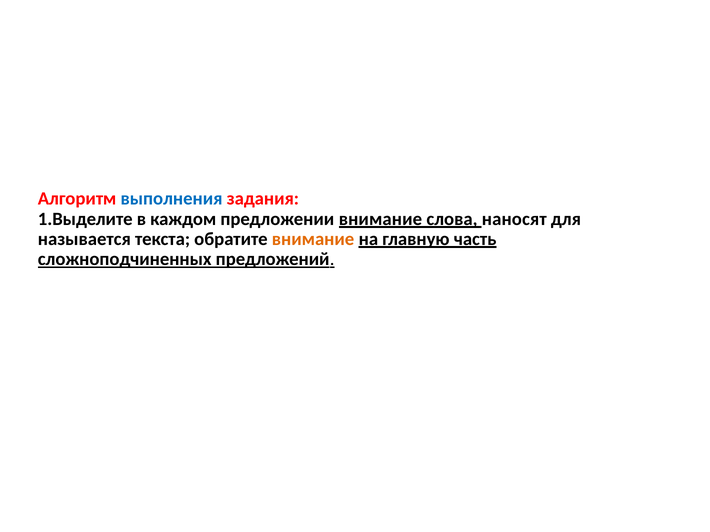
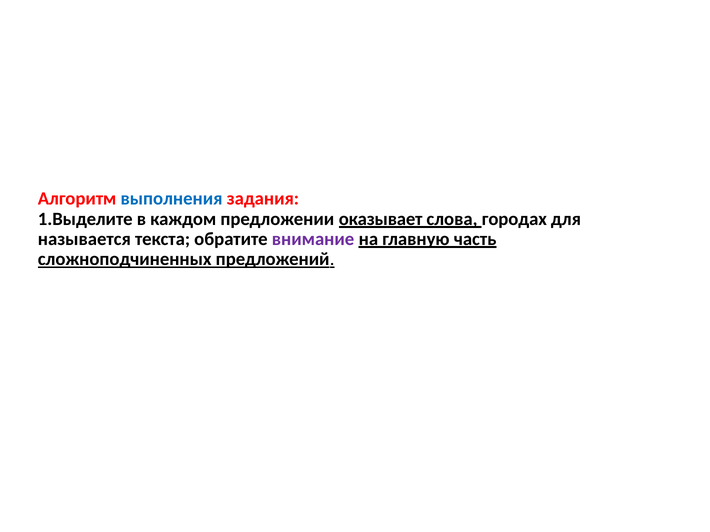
предложении внимание: внимание -> оказывает
наносят: наносят -> городах
внимание at (313, 239) colour: orange -> purple
